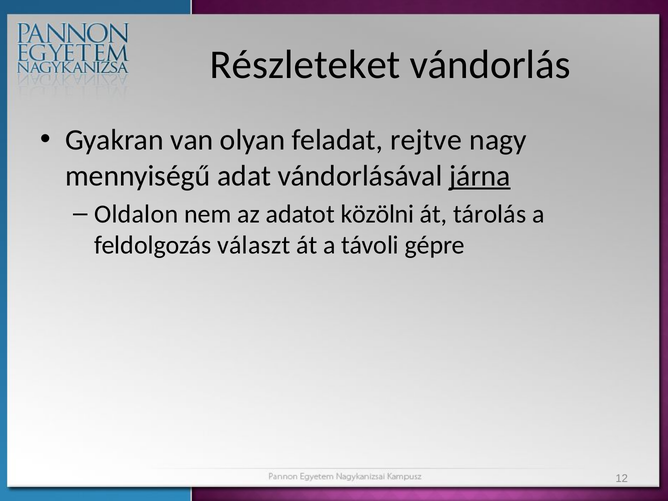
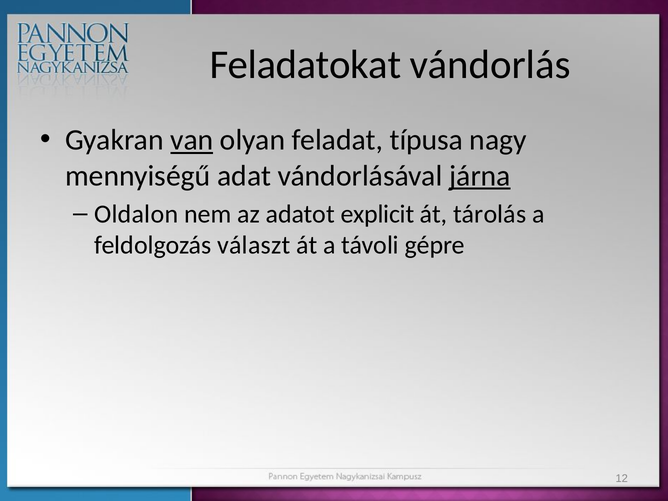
Részleteket: Részleteket -> Feladatokat
van underline: none -> present
rejtve: rejtve -> típusa
közölni: közölni -> explicit
